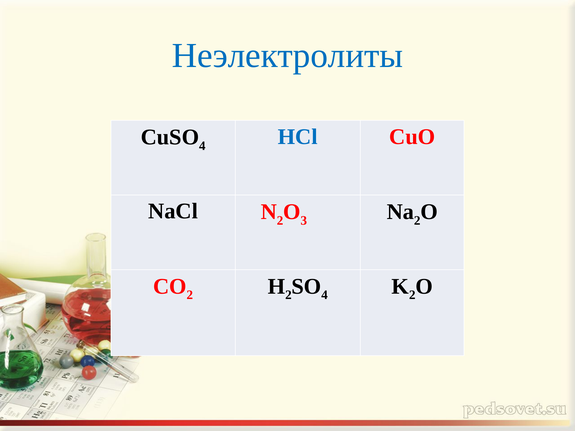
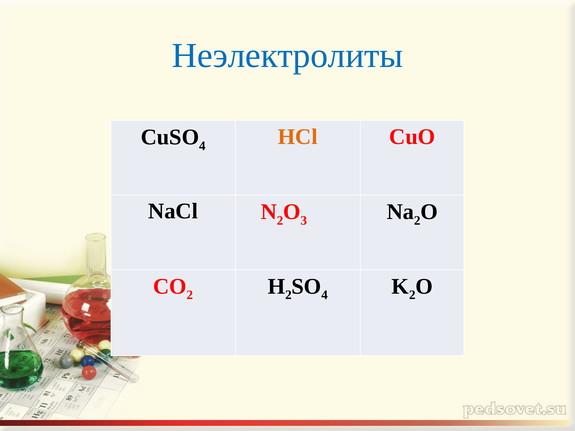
HCl colour: blue -> orange
